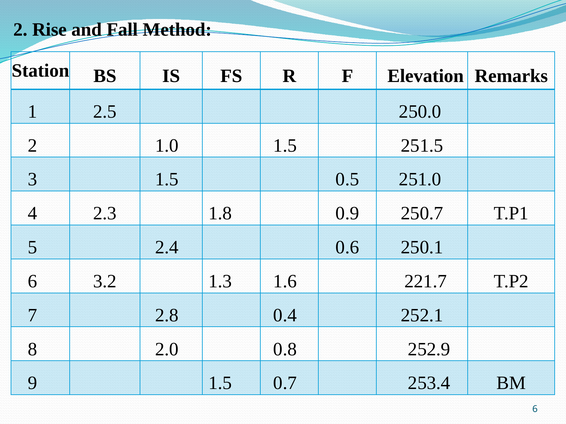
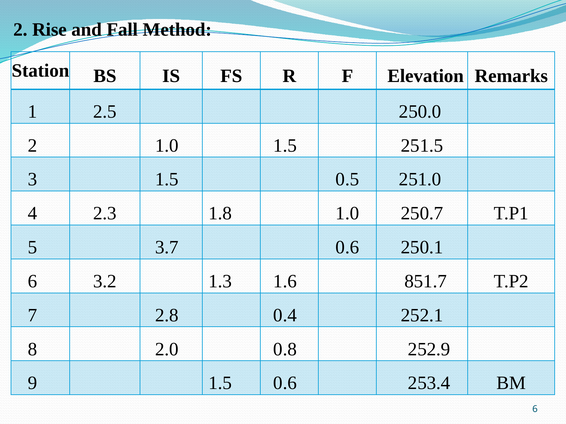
1.8 0.9: 0.9 -> 1.0
2.4: 2.4 -> 3.7
221.7: 221.7 -> 851.7
1.5 0.7: 0.7 -> 0.6
